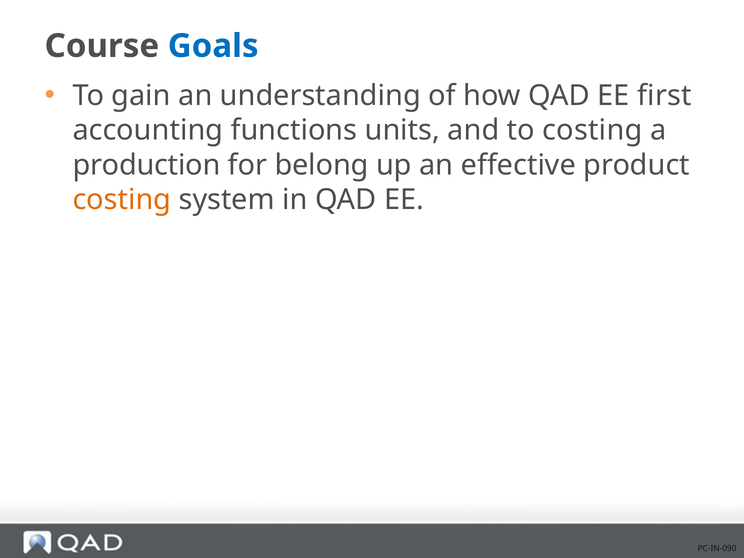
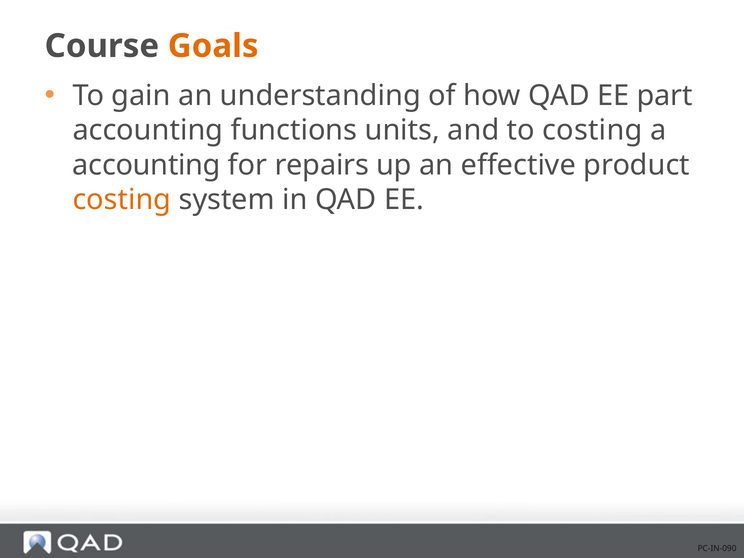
Goals colour: blue -> orange
first: first -> part
production at (147, 165): production -> accounting
belong: belong -> repairs
